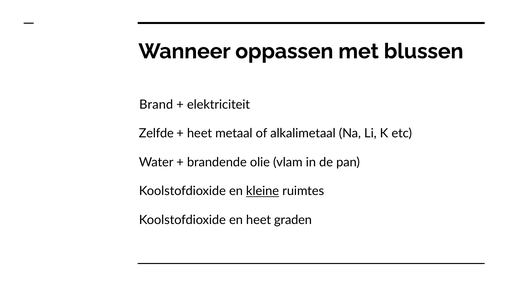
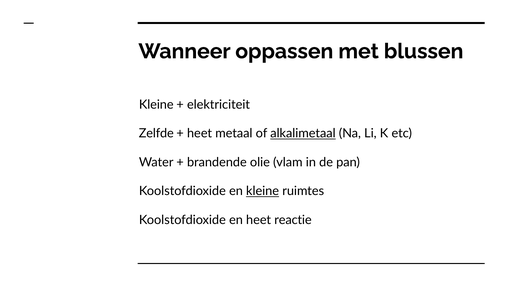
Brand at (156, 105): Brand -> Kleine
alkalimetaal underline: none -> present
graden: graden -> reactie
